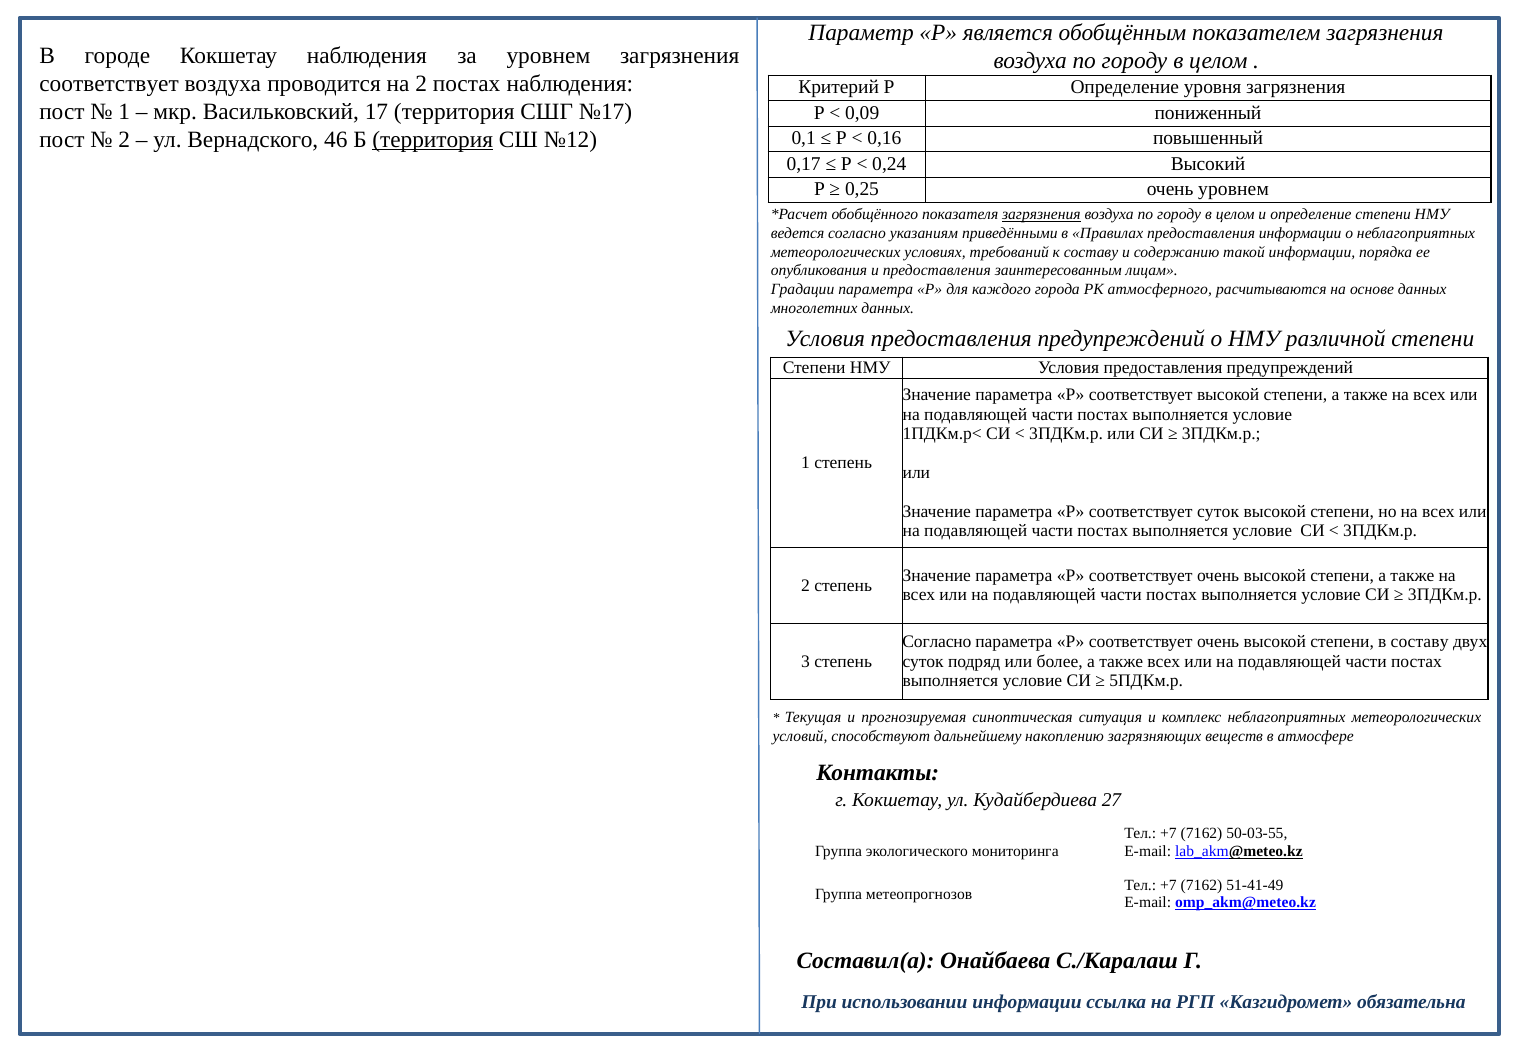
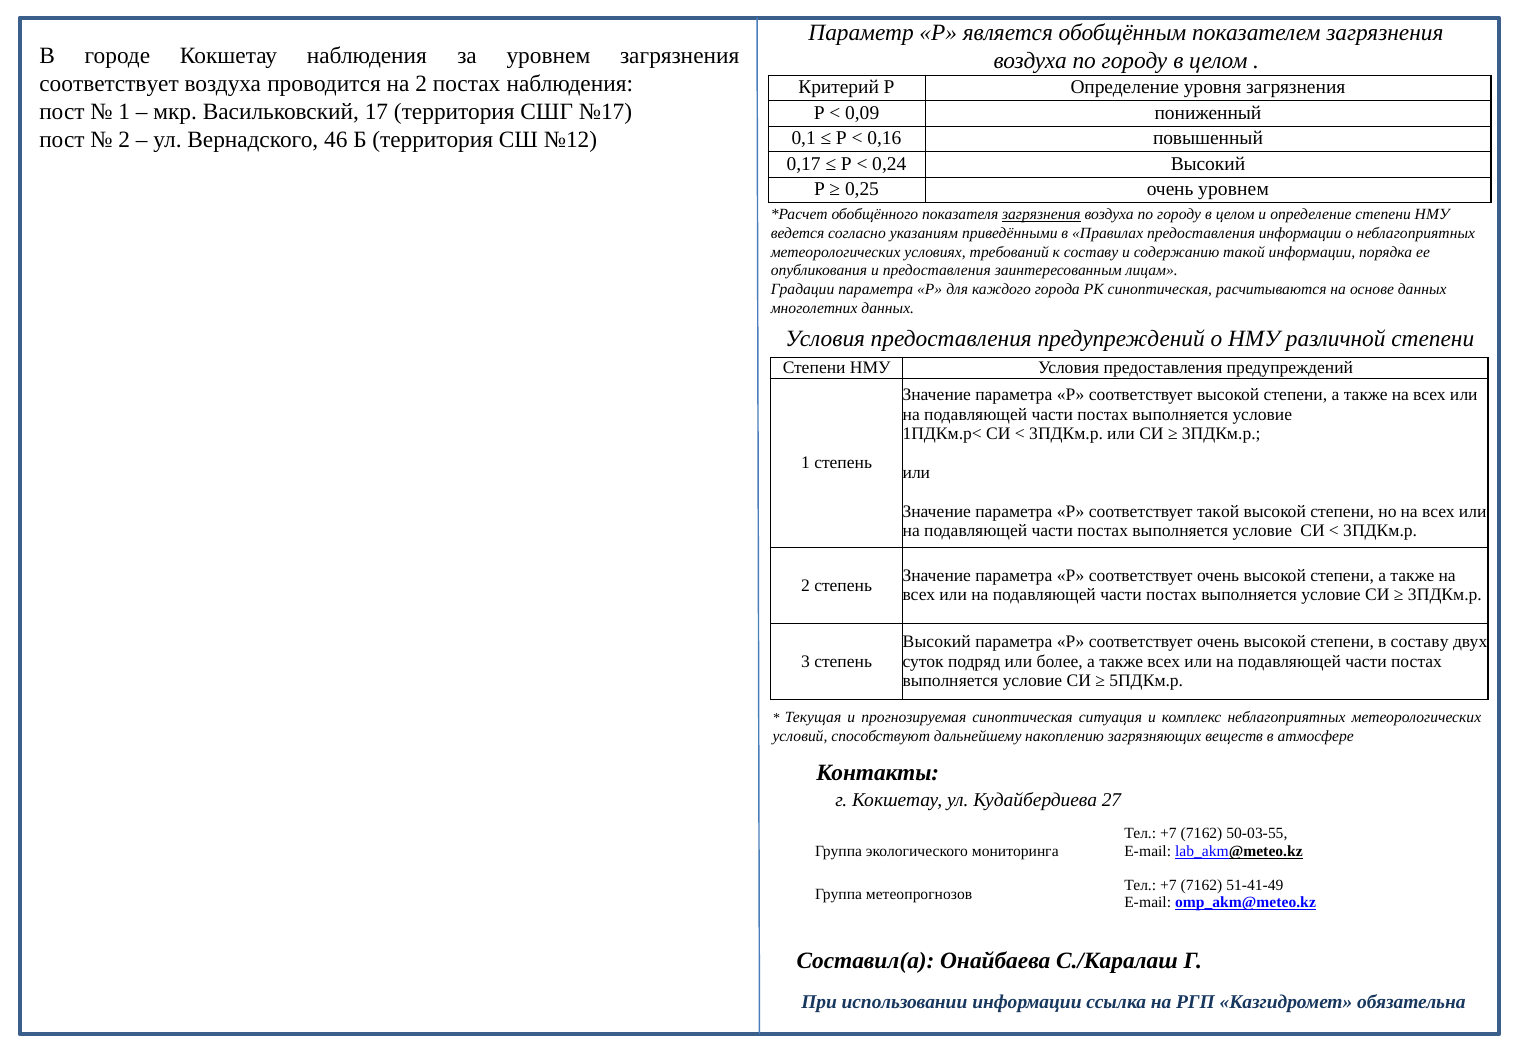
территория at (433, 139) underline: present -> none
РК атмосферного: атмосферного -> синоптическая
соответствует суток: суток -> такой
Согласно at (937, 642): Согласно -> Высокий
